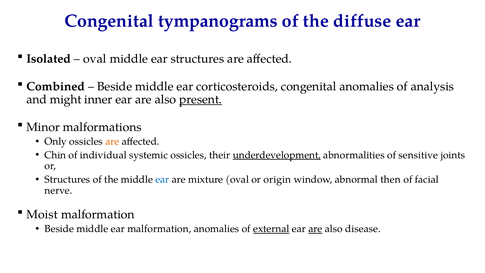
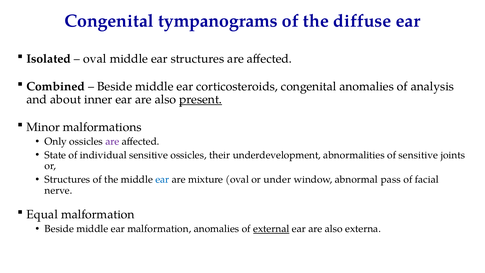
might: might -> about
are at (112, 142) colour: orange -> purple
Chin: Chin -> State
individual systemic: systemic -> sensitive
underdevelopment underline: present -> none
origin: origin -> under
then: then -> pass
Moist: Moist -> Equal
are at (315, 229) underline: present -> none
disease: disease -> externa
